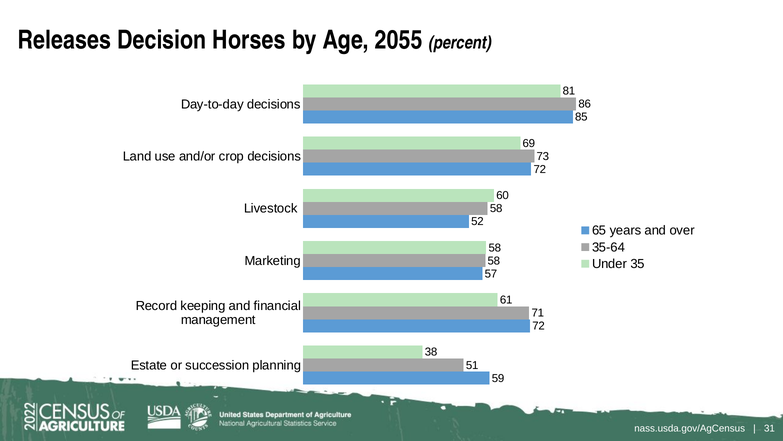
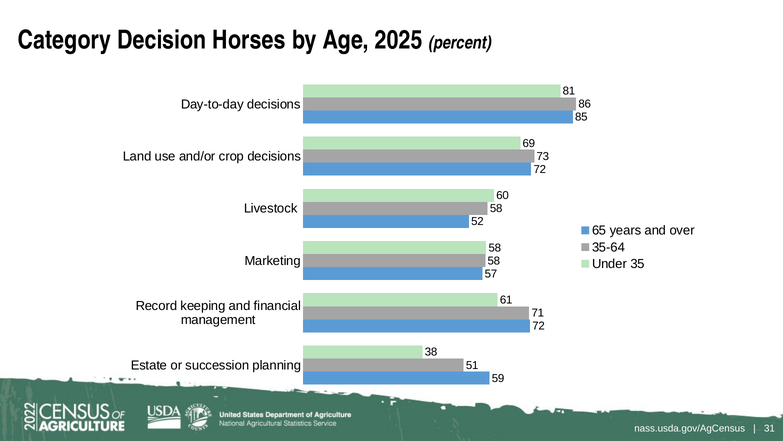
Releases: Releases -> Category
2055: 2055 -> 2025
